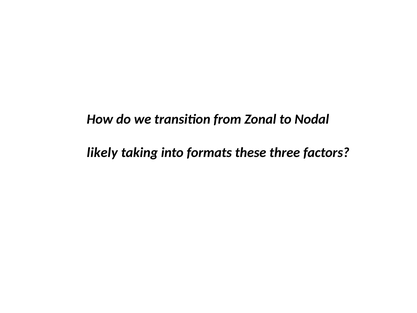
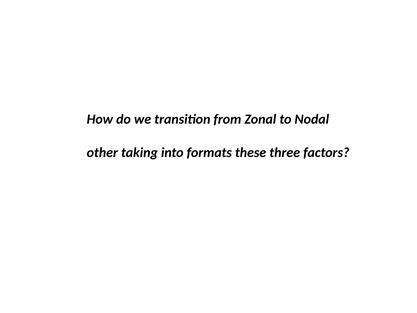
likely: likely -> other
